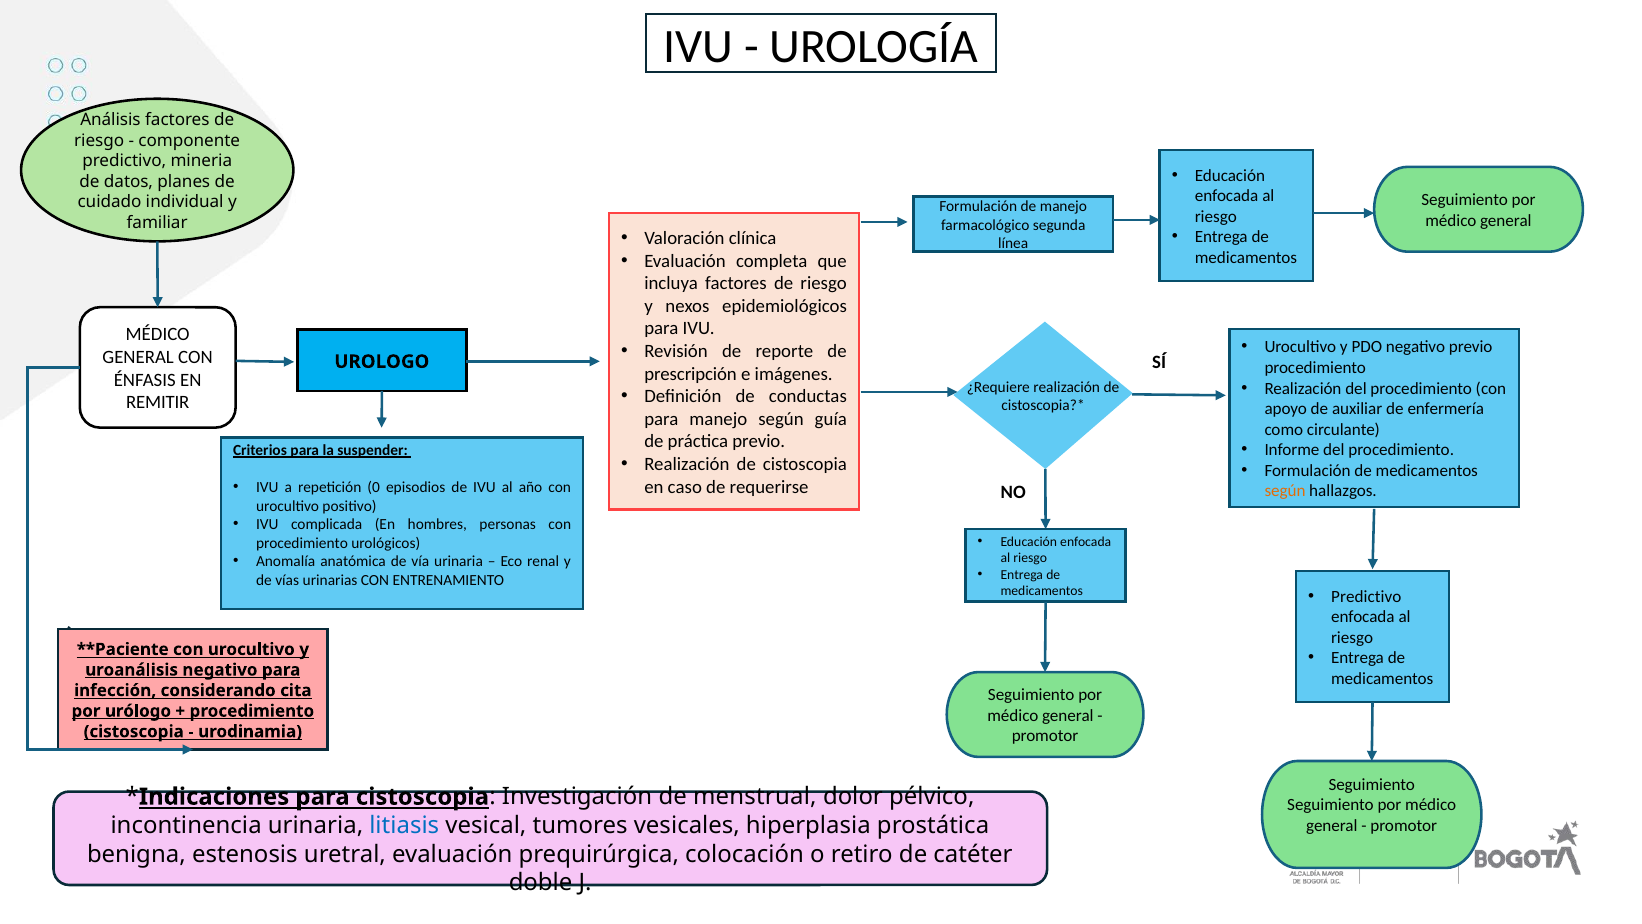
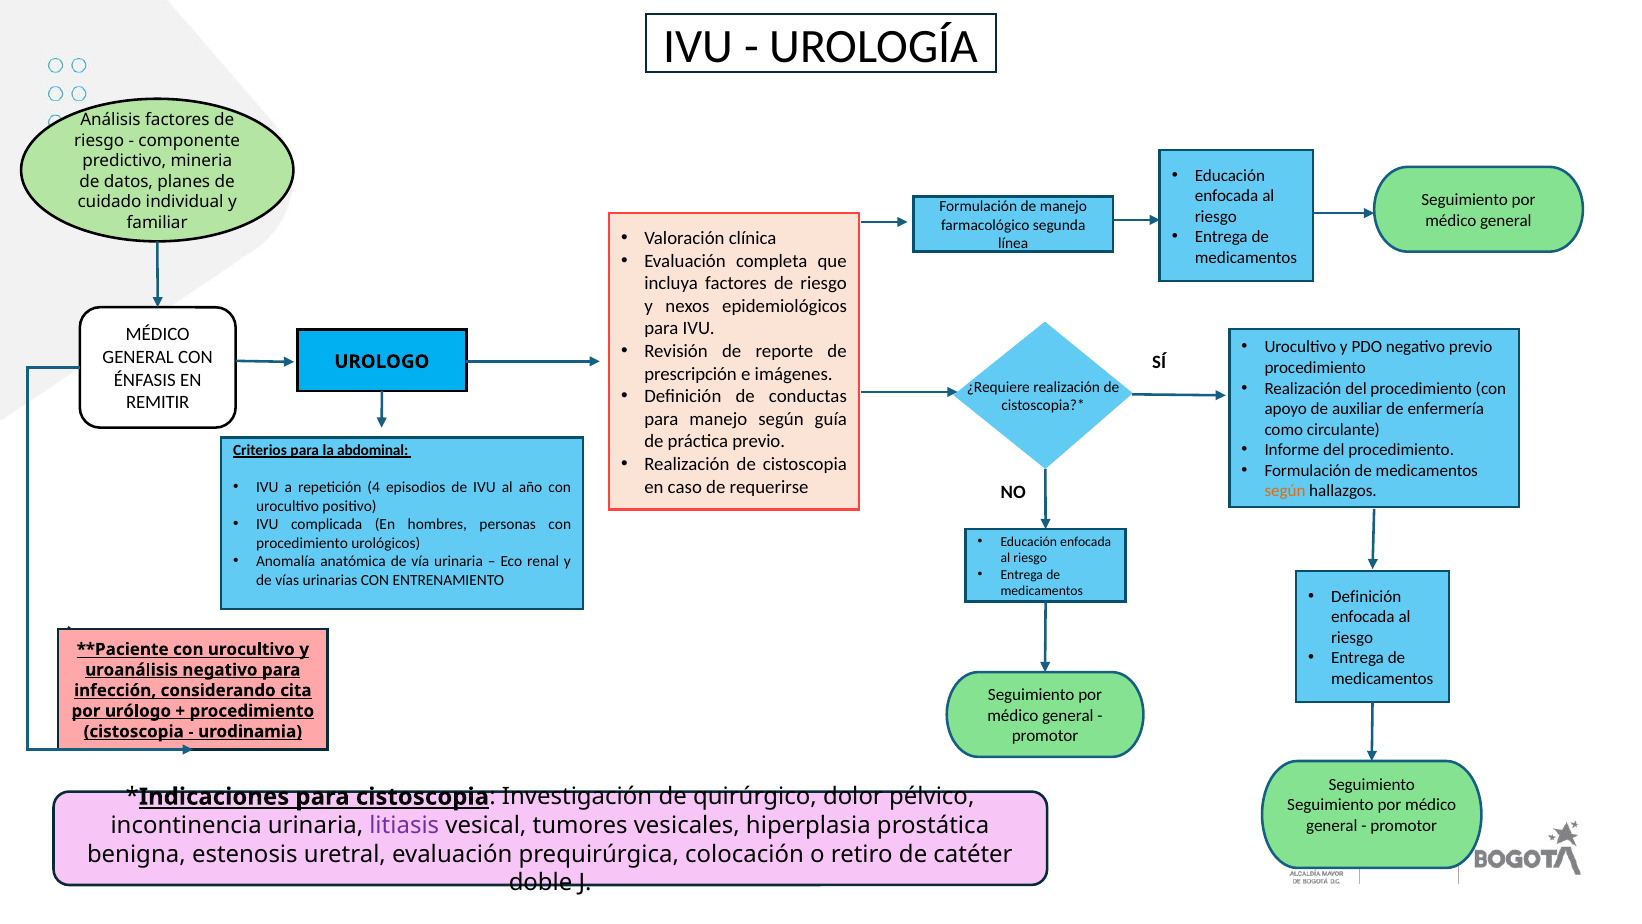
suspender: suspender -> abdominal
0: 0 -> 4
Predictivo at (1366, 596): Predictivo -> Definición
menstrual: menstrual -> quirúrgico
litiasis colour: blue -> purple
